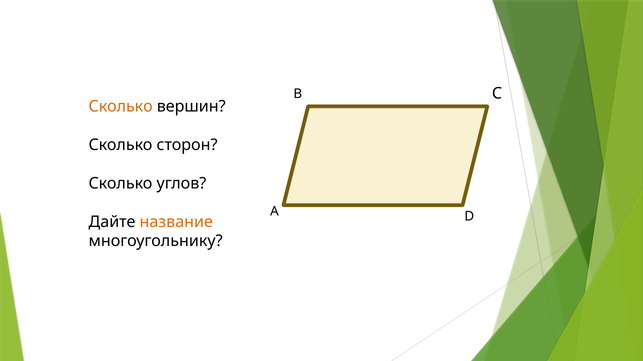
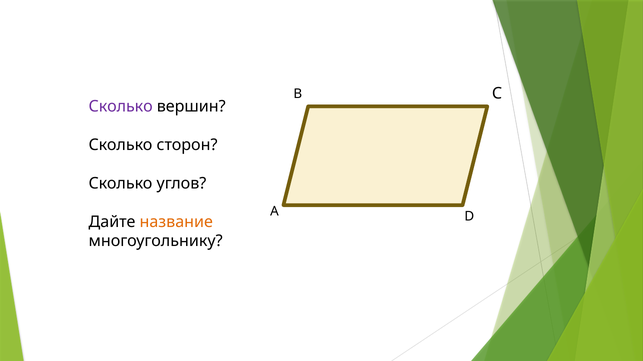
Сколько colour: orange -> purple
